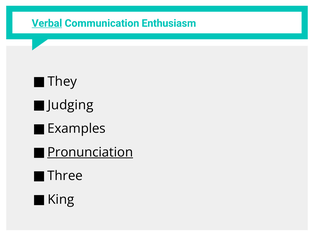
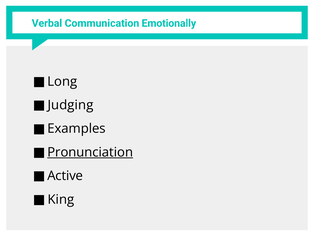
Verbal underline: present -> none
Enthusiasm: Enthusiasm -> Emotionally
They: They -> Long
Three: Three -> Active
